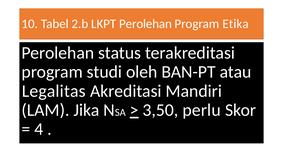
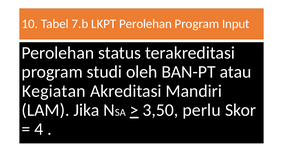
2.b: 2.b -> 7.b
Etika: Etika -> Input
Legalitas: Legalitas -> Kegiatan
